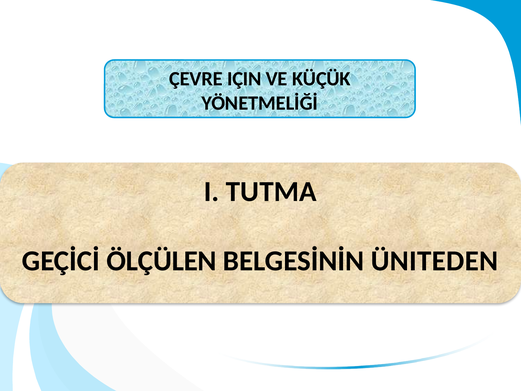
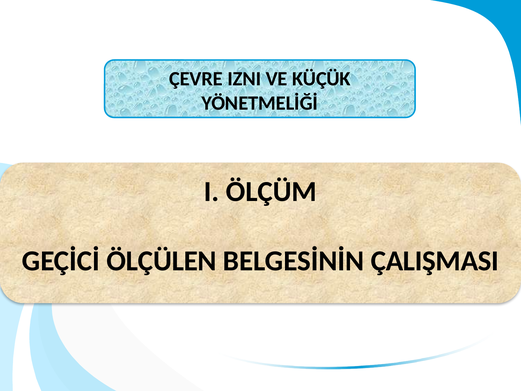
IÇIN: IÇIN -> IZNI
TUTMA: TUTMA -> ÖLÇÜM
ÜNITEDEN: ÜNITEDEN -> ÇALIŞMASI
